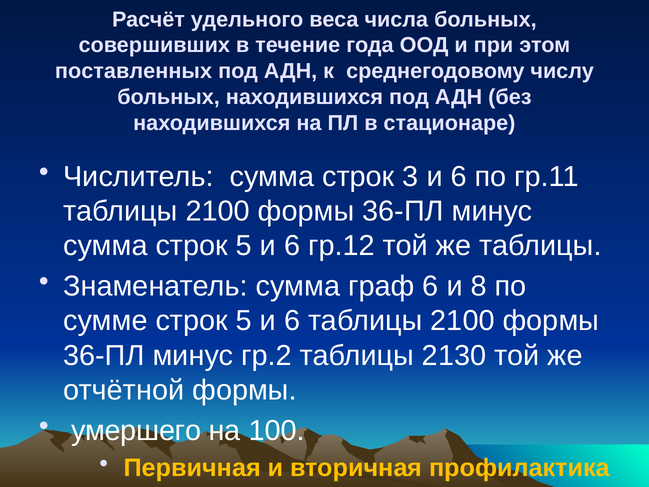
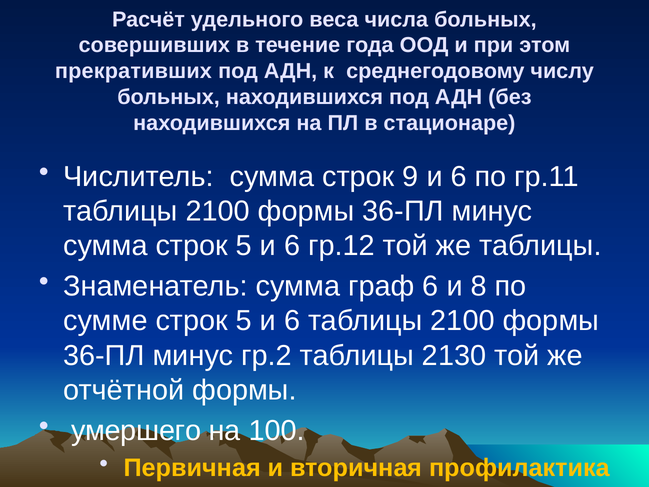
поставленных: поставленных -> прекративших
3: 3 -> 9
